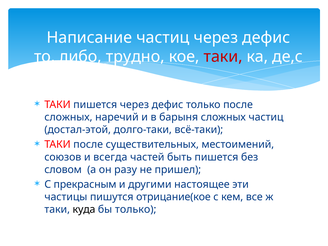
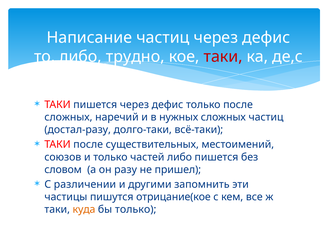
барыня: барыня -> нужных
достал-этой: достал-этой -> достал-разу
и всегда: всегда -> только
частей быть: быть -> либо
прекрасным: прекрасным -> различении
настоящее: настоящее -> запомнить
куда colour: black -> orange
